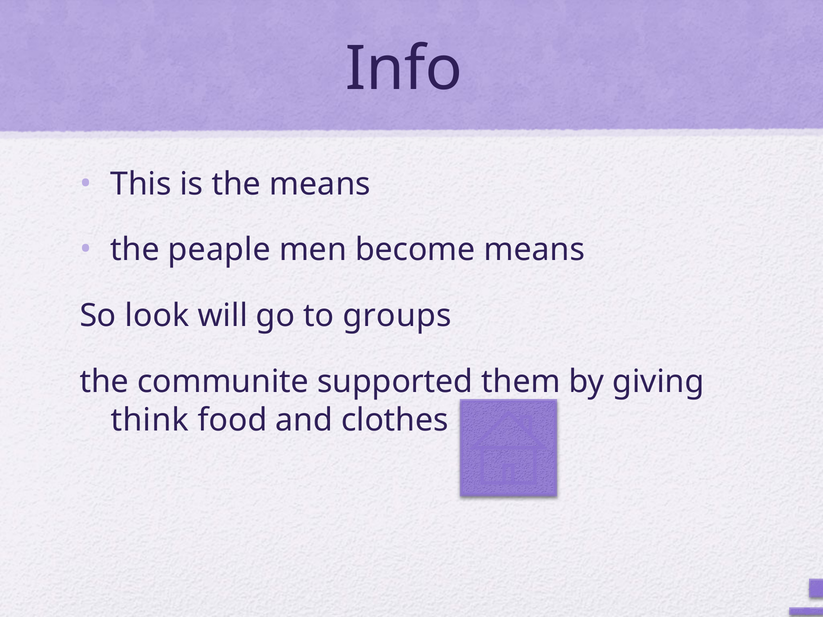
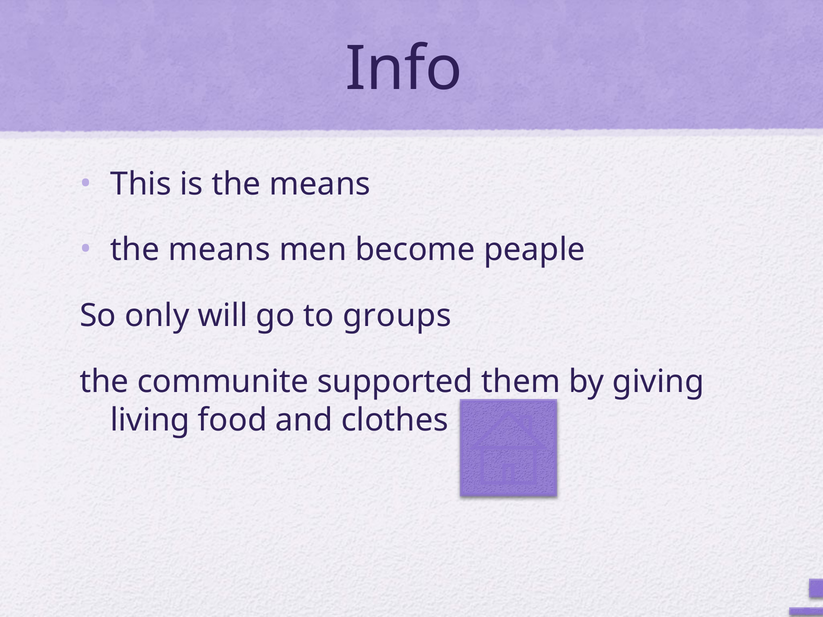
peaple at (219, 250): peaple -> means
become means: means -> peaple
look: look -> only
think: think -> living
